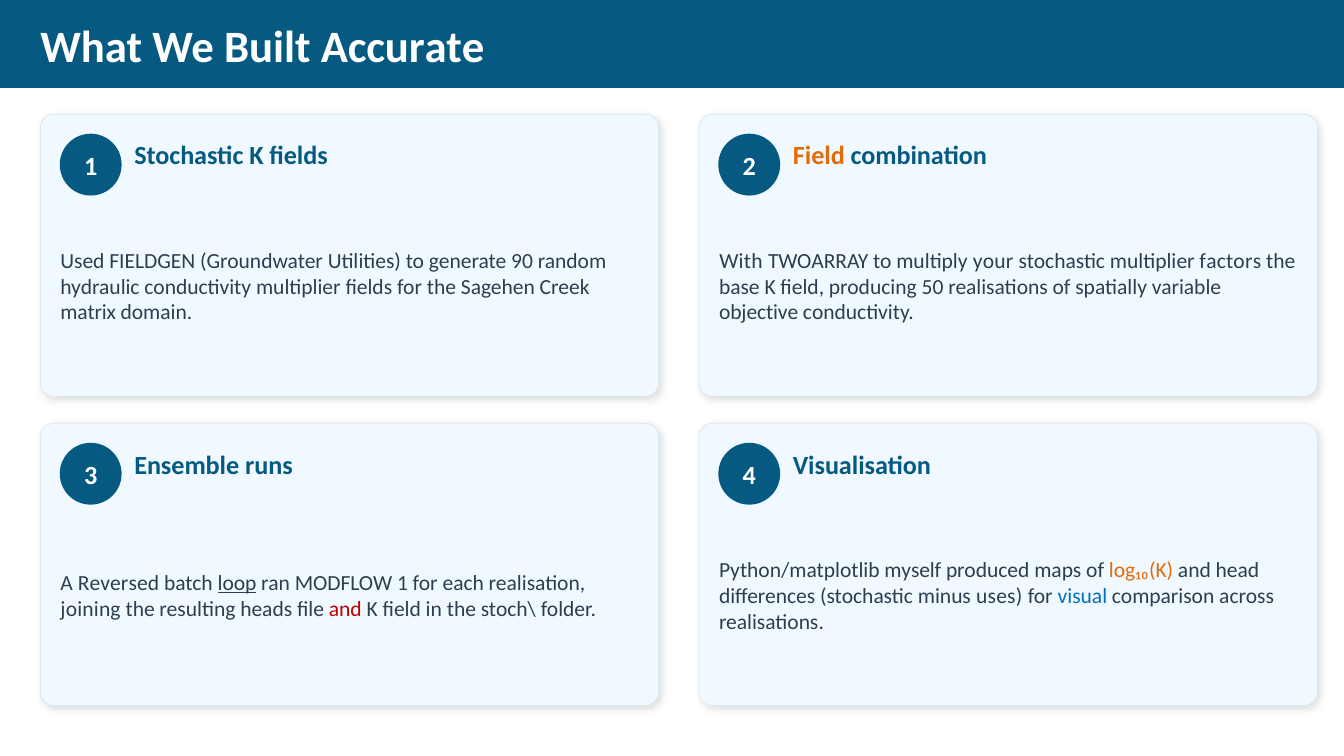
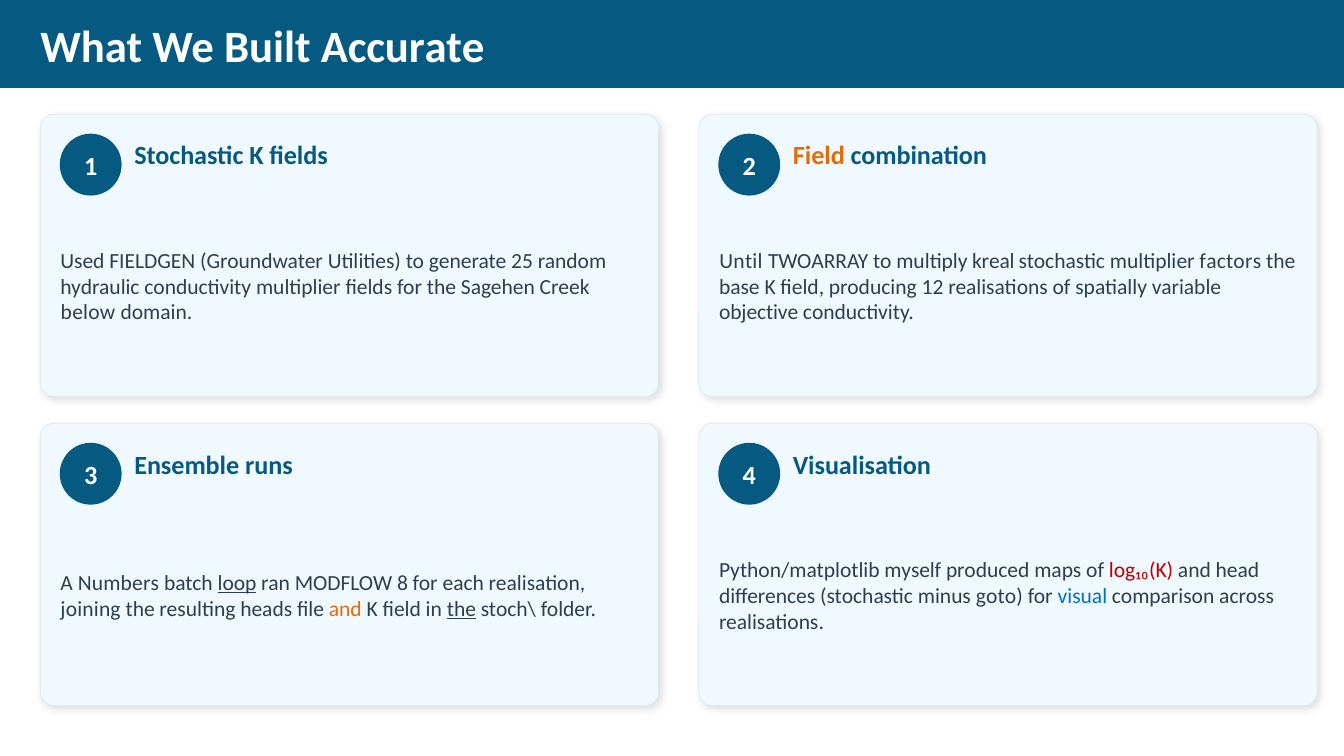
90: 90 -> 25
With: With -> Until
your: your -> kreal
50: 50 -> 12
matrix: matrix -> below
log₁₀(K colour: orange -> red
Reversed: Reversed -> Numbers
MODFLOW 1: 1 -> 8
uses: uses -> goto
and at (345, 609) colour: red -> orange
the at (461, 609) underline: none -> present
